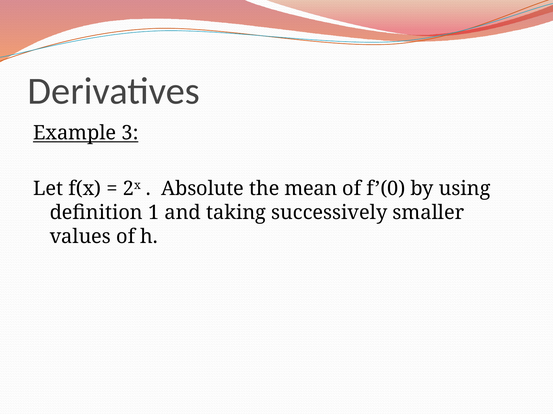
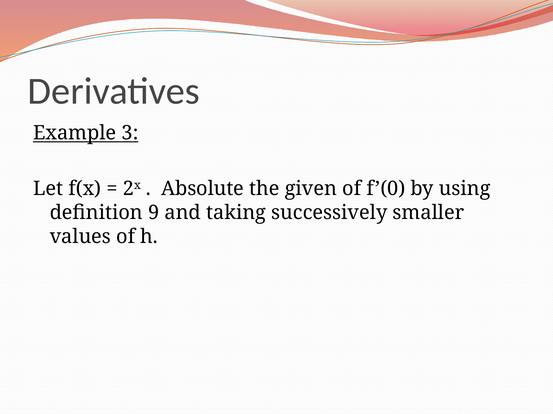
mean: mean -> given
1: 1 -> 9
